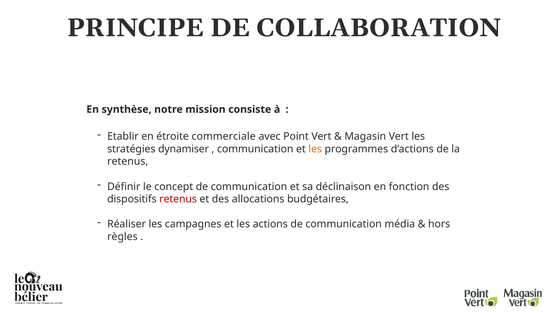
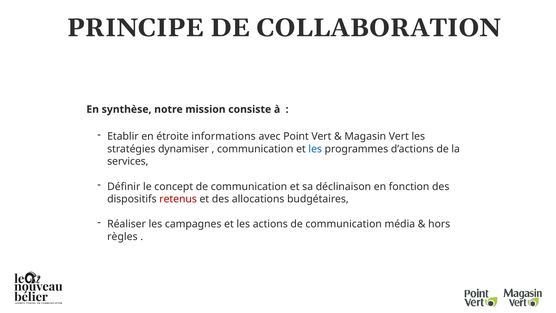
commerciale: commerciale -> informations
les at (315, 149) colour: orange -> blue
retenus at (128, 161): retenus -> services
